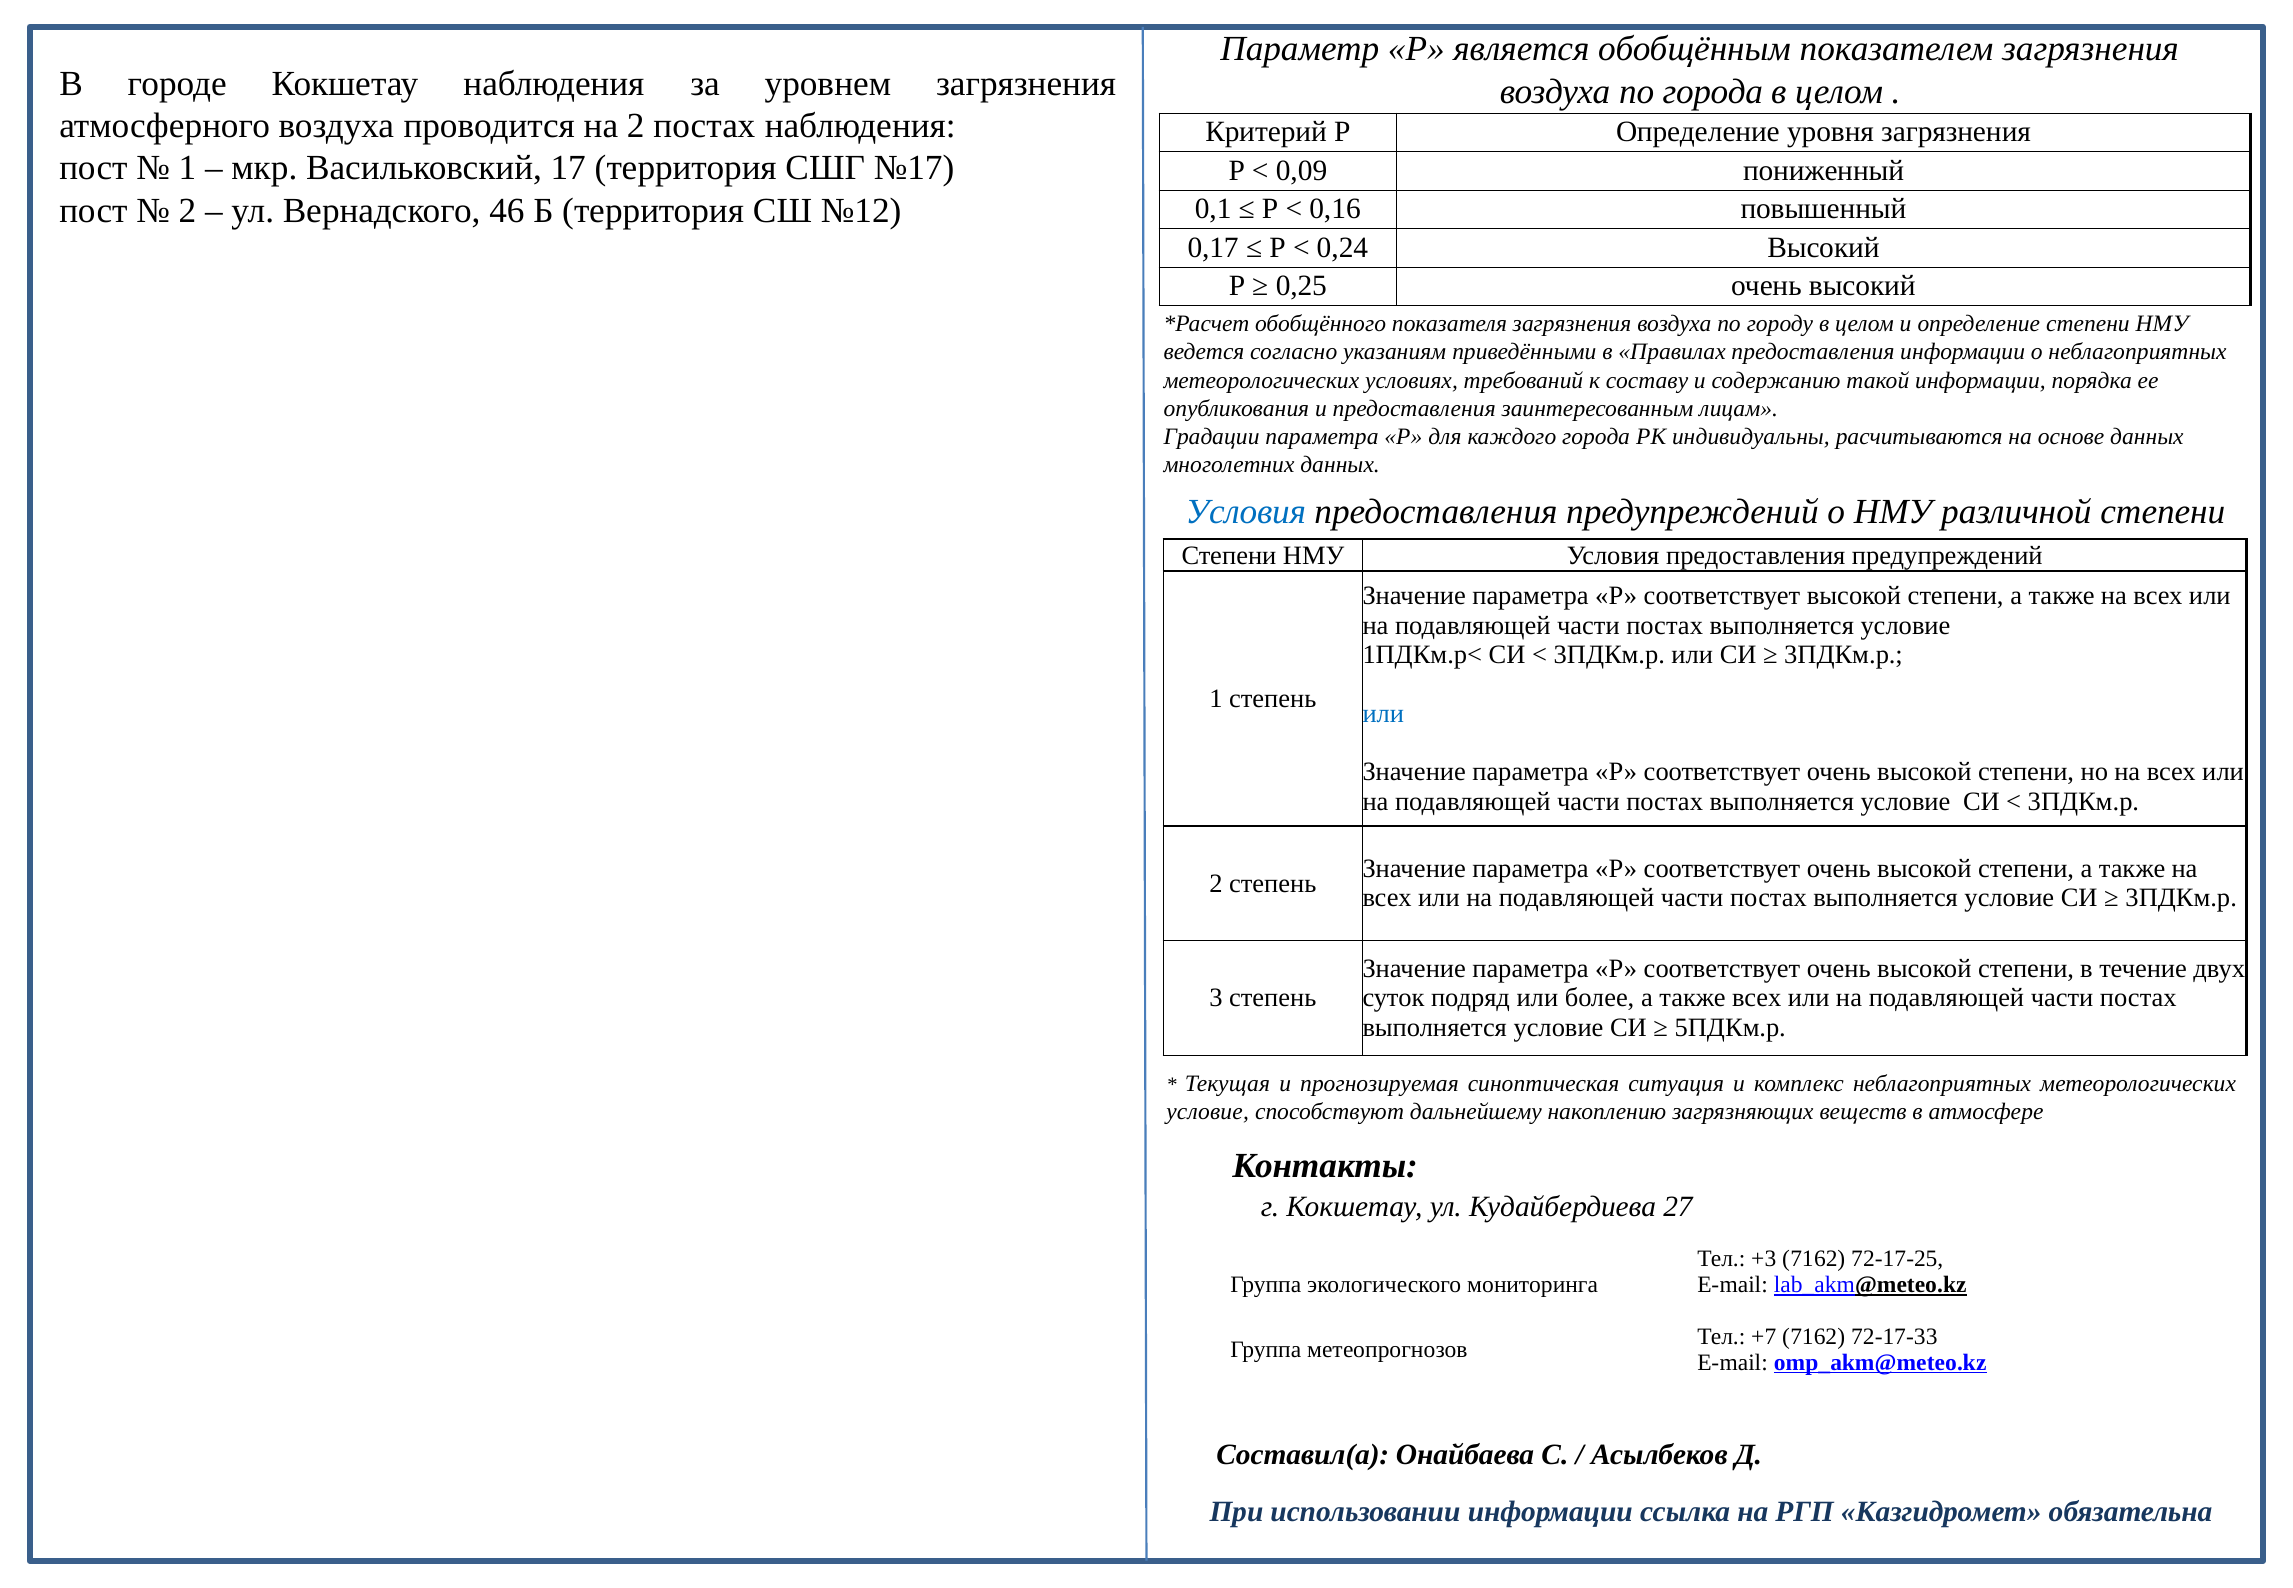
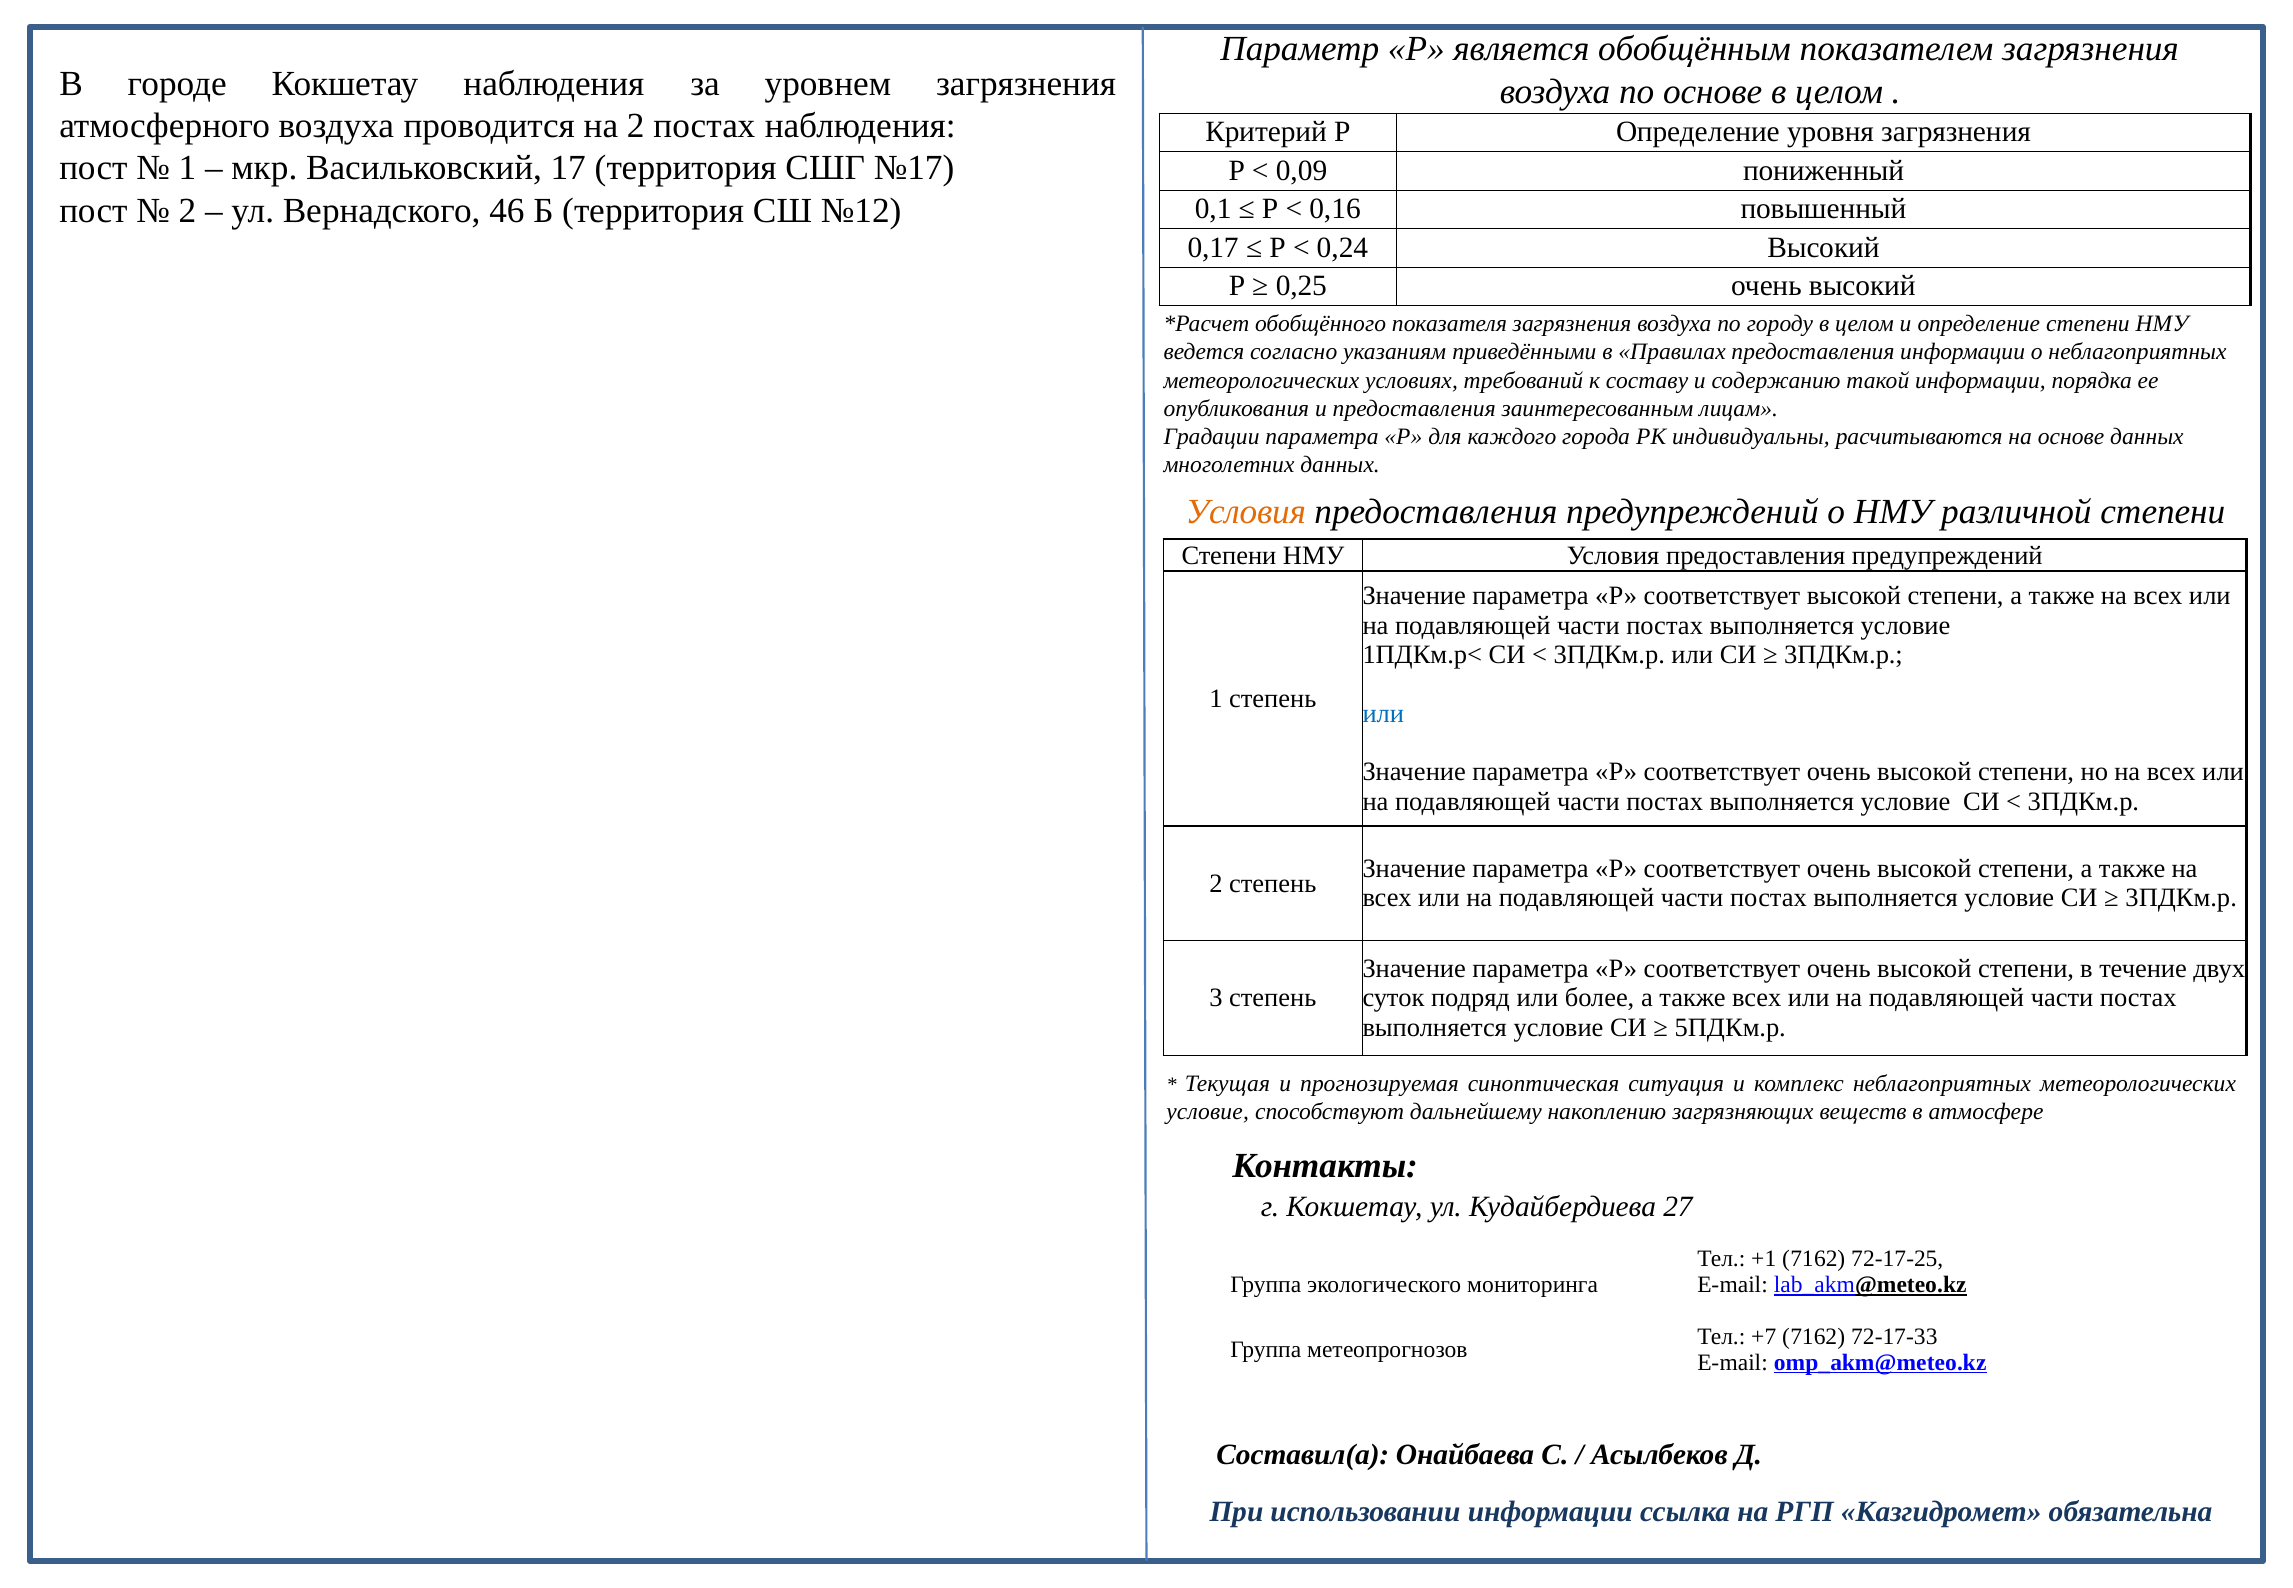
по города: города -> основе
Условия at (1246, 511) colour: blue -> orange
+3: +3 -> +1
